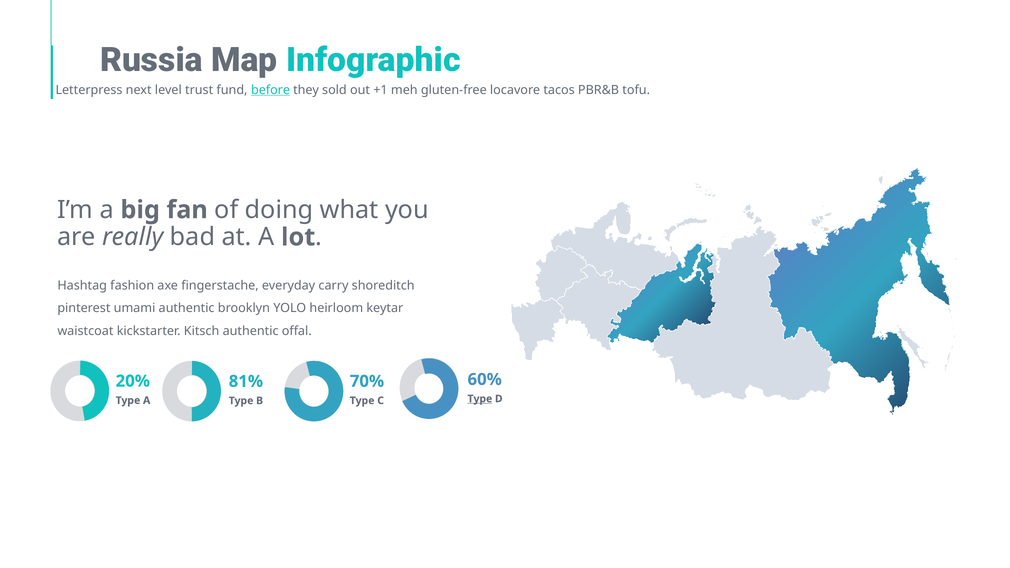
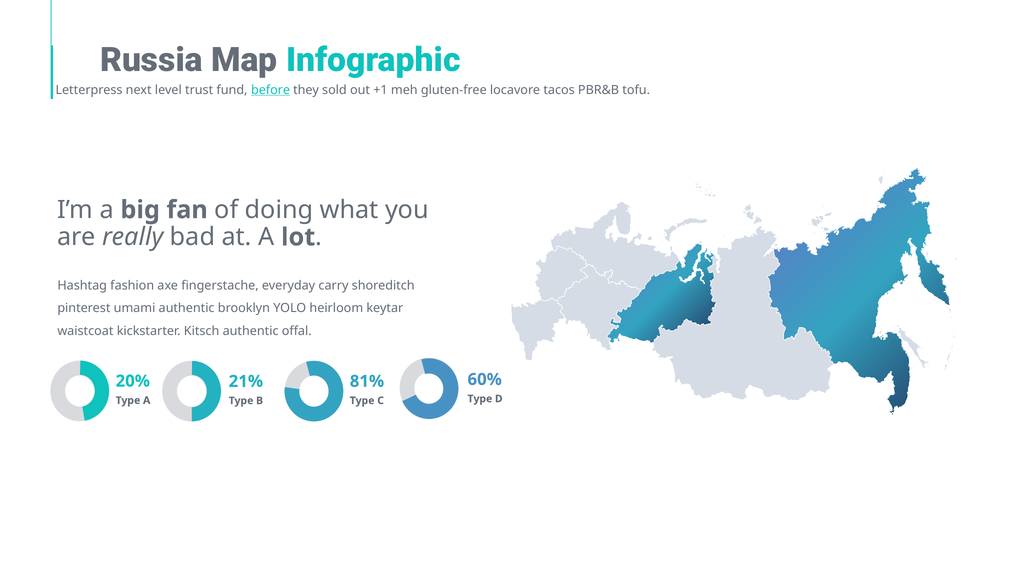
70%: 70% -> 81%
81%: 81% -> 21%
Type at (480, 399) underline: present -> none
